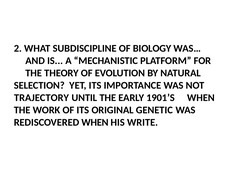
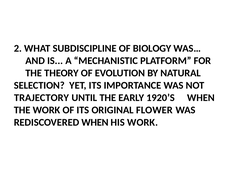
1901’S: 1901’S -> 1920’S
GENETIC: GENETIC -> FLOWER
HIS WRITE: WRITE -> WORK
